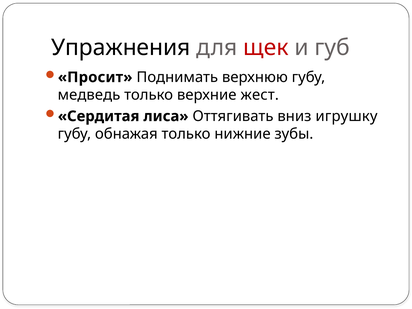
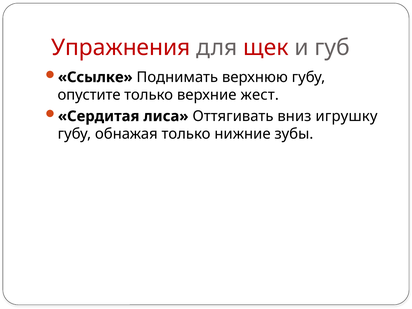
Упражнения colour: black -> red
Просит: Просит -> Ссылке
медведь: медведь -> опустите
